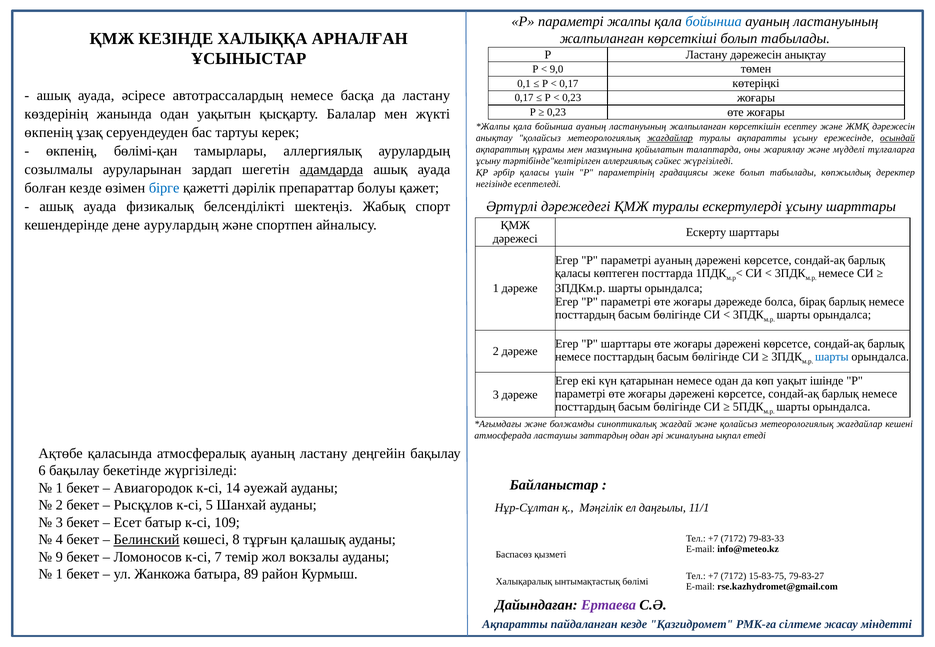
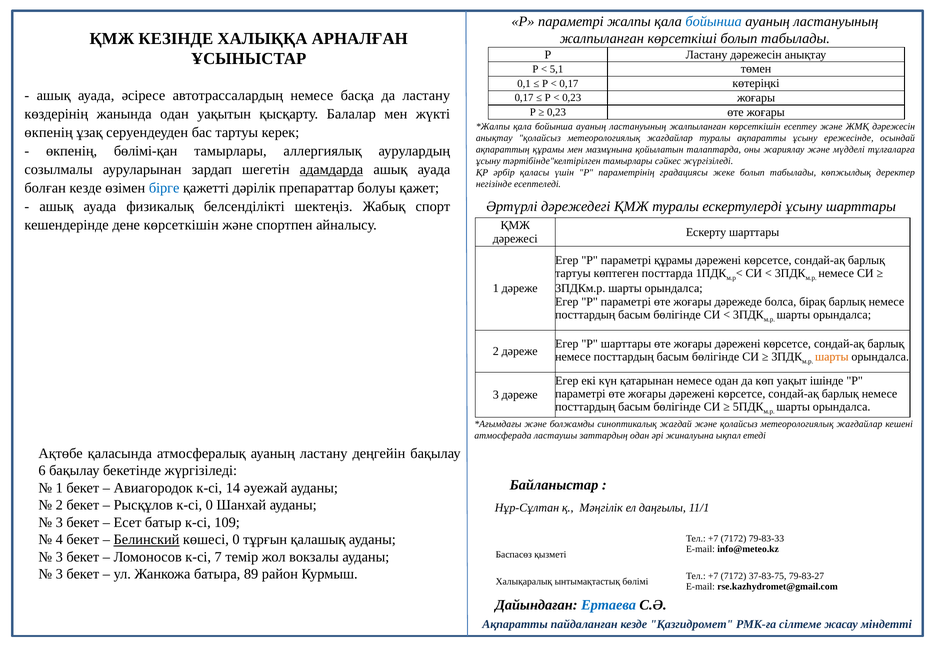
9,0: 9,0 -> 5,1
жағдайлар at (670, 138) underline: present -> none
осындай underline: present -> none
тәртібінде"келтірілген аллергиялық: аллергиялық -> тамырлары
дене аурулардың: аурулардың -> көрсеткішін
параметрі ауаның: ауаның -> құрамы
қаласы at (573, 273): қаласы -> тартуы
шарты at (832, 357) colour: blue -> orange
к-сі 5: 5 -> 0
көшесі 8: 8 -> 0
9 at (59, 557): 9 -> 3
1 at (59, 574): 1 -> 3
15-83-75: 15-83-75 -> 37-83-75
Ертаева colour: purple -> blue
